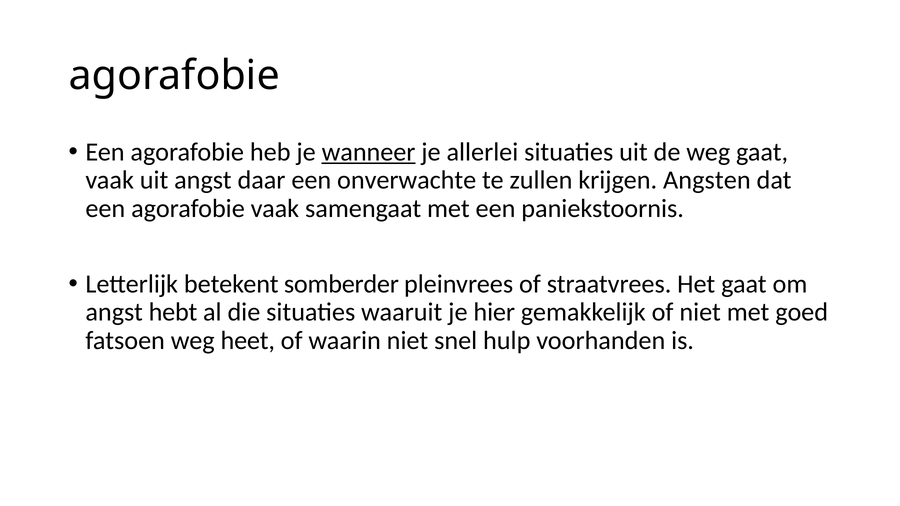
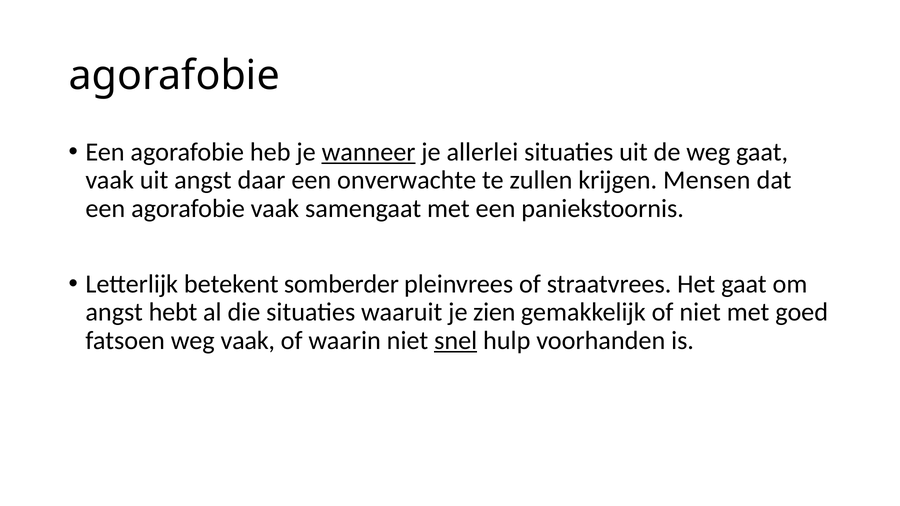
Angsten: Angsten -> Mensen
hier: hier -> zien
weg heet: heet -> vaak
snel underline: none -> present
